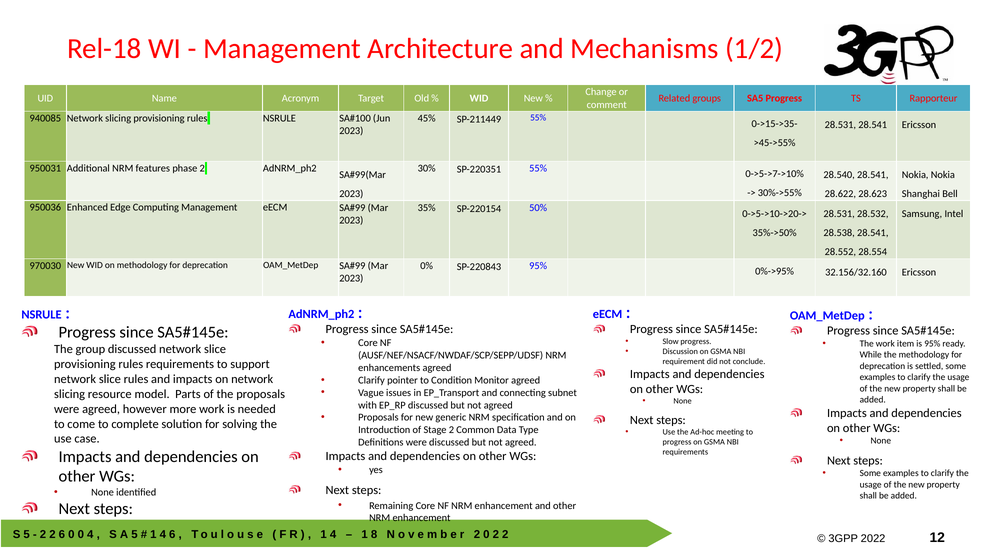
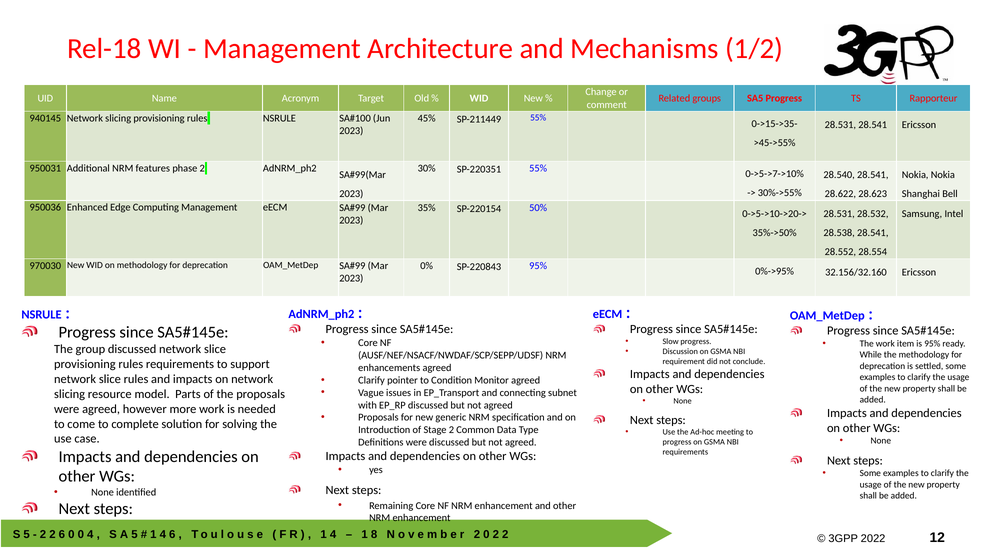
940085: 940085 -> 940145
